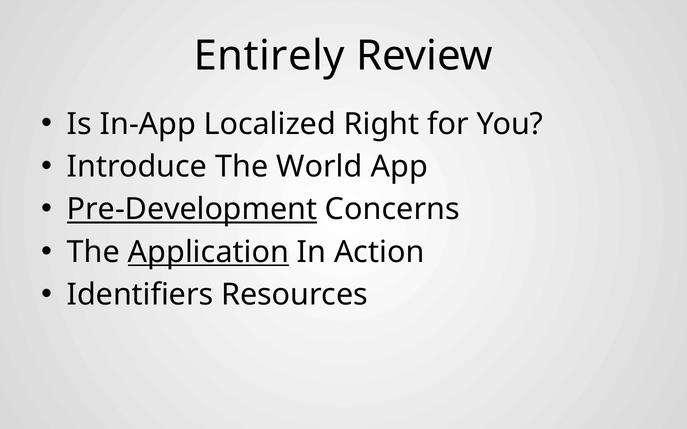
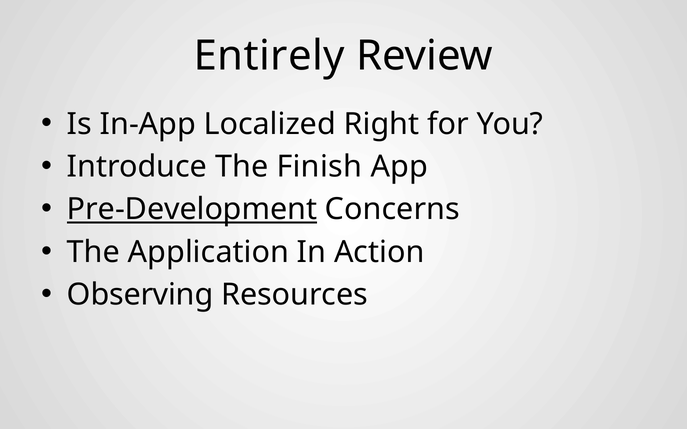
World: World -> Finish
Application underline: present -> none
Identifiers: Identifiers -> Observing
